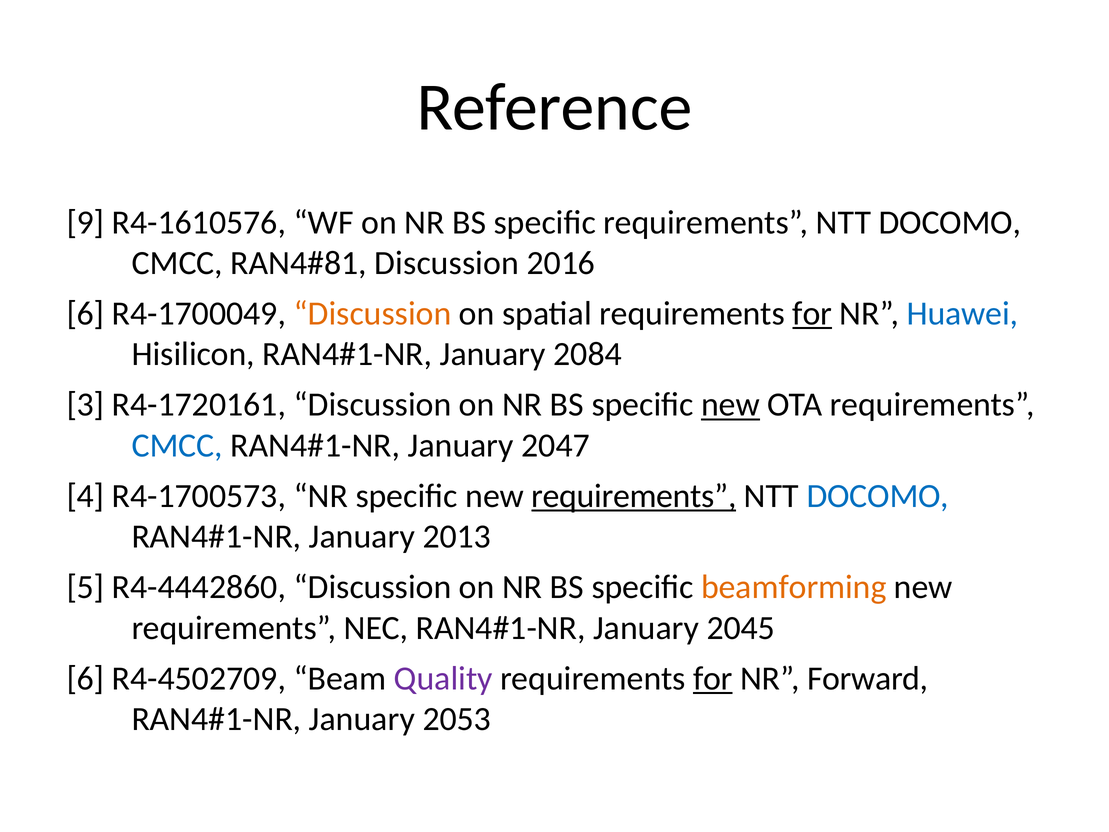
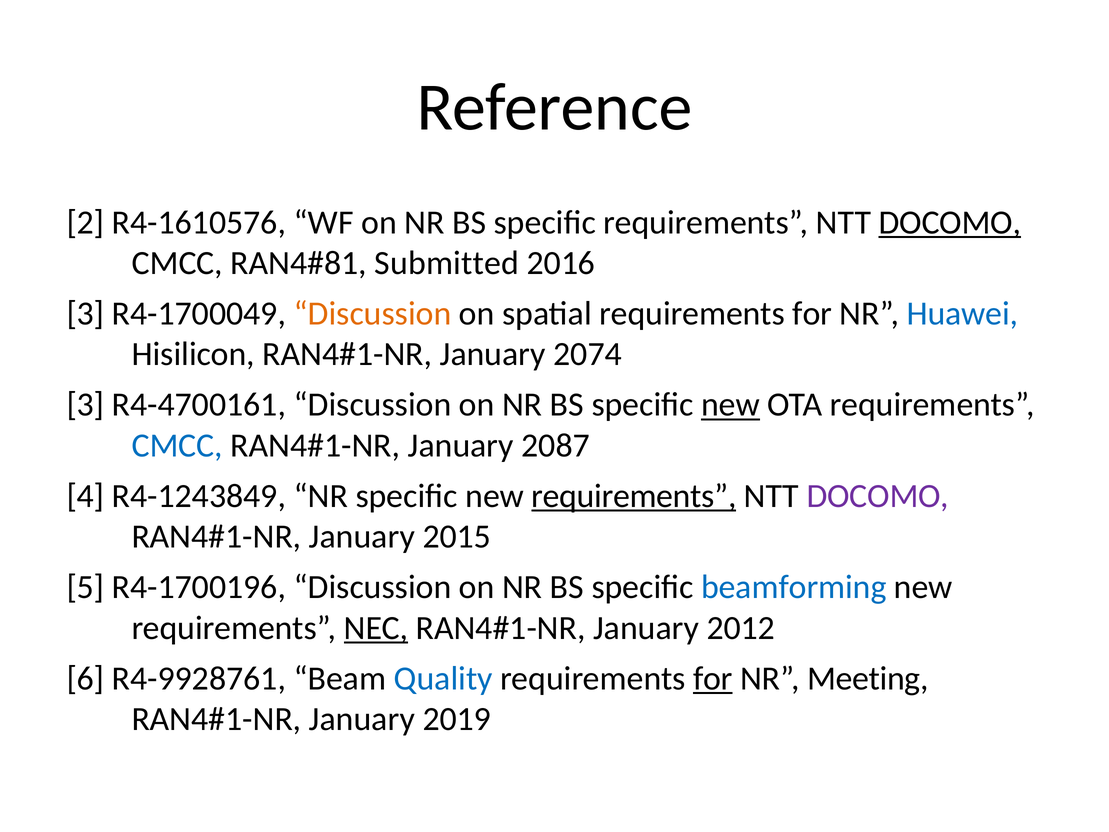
9: 9 -> 2
DOCOMO at (950, 222) underline: none -> present
Discussion at (447, 263): Discussion -> Submitted
6 at (85, 313): 6 -> 3
for at (812, 313) underline: present -> none
2084: 2084 -> 2074
R4-1720161: R4-1720161 -> R4-4700161
2047: 2047 -> 2087
R4-1700573: R4-1700573 -> R4-1243849
DOCOMO at (878, 496) colour: blue -> purple
2013: 2013 -> 2015
R4-4442860: R4-4442860 -> R4-1700196
beamforming colour: orange -> blue
NEC underline: none -> present
2045: 2045 -> 2012
R4-4502709: R4-4502709 -> R4-9928761
Quality colour: purple -> blue
Forward: Forward -> Meeting
2053: 2053 -> 2019
